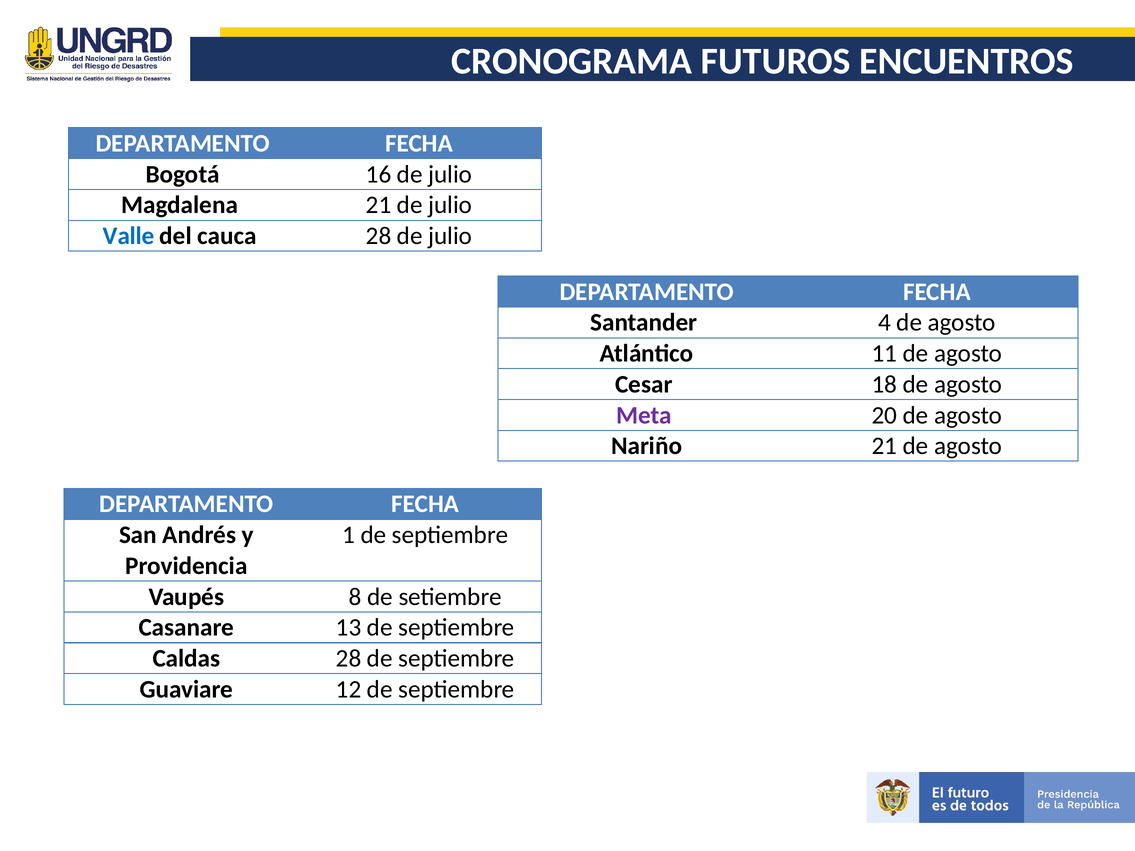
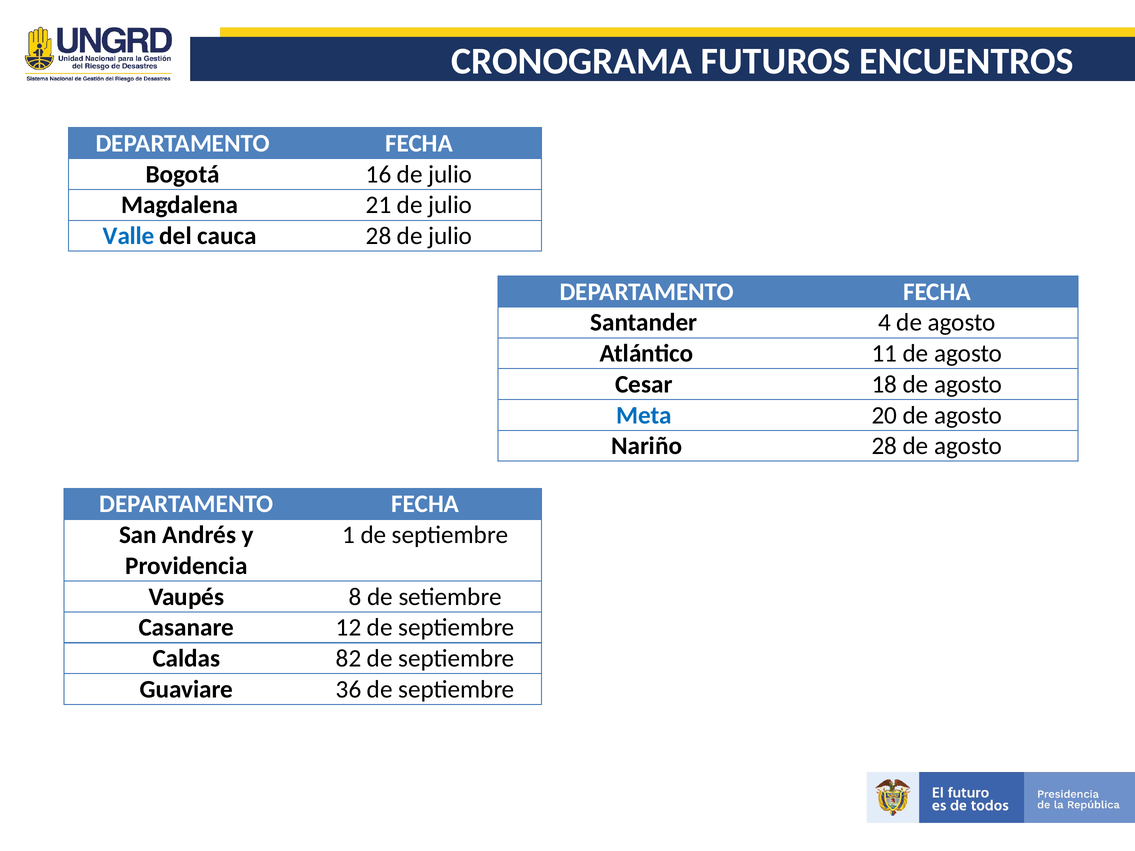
Meta colour: purple -> blue
Nariño 21: 21 -> 28
13: 13 -> 12
Caldas 28: 28 -> 82
12: 12 -> 36
